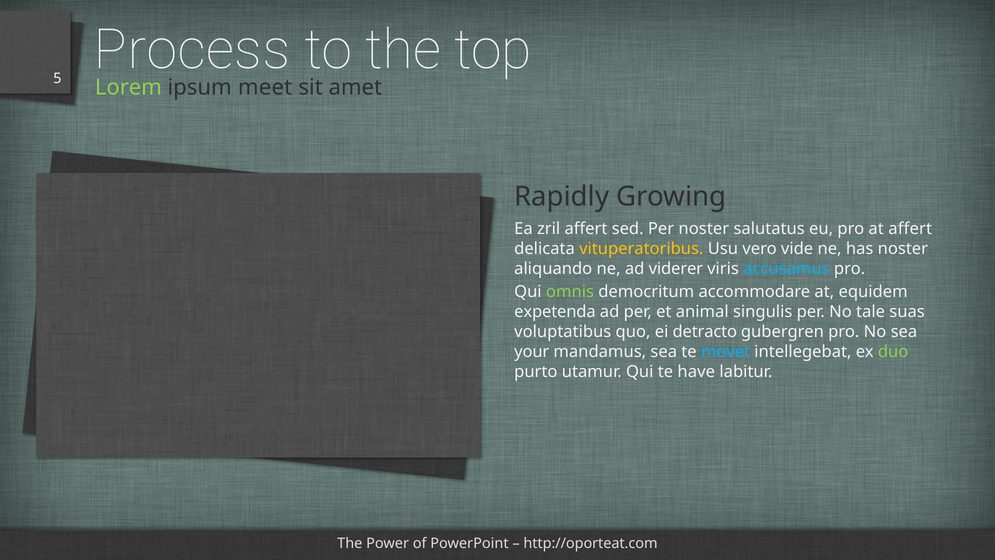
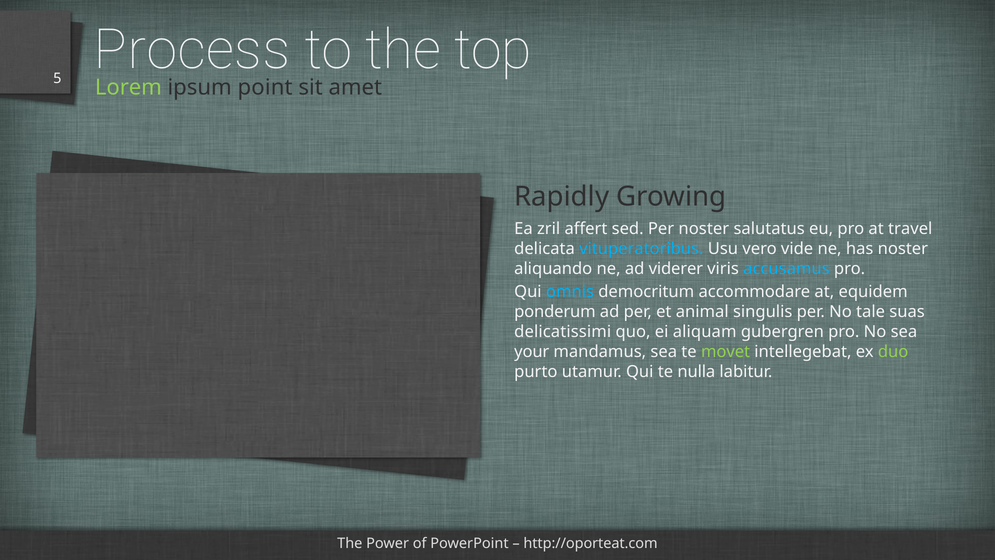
meet: meet -> point
at affert: affert -> travel
vituperatoribus colour: yellow -> light blue
omnis colour: light green -> light blue
expetenda: expetenda -> ponderum
voluptatibus: voluptatibus -> delicatissimi
detracto: detracto -> aliquam
movet colour: light blue -> light green
have: have -> nulla
